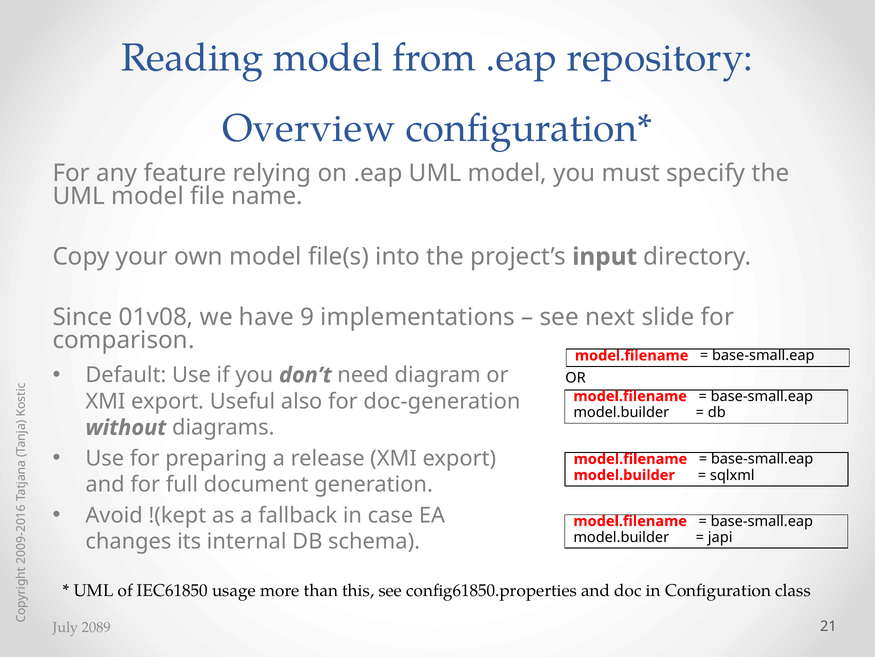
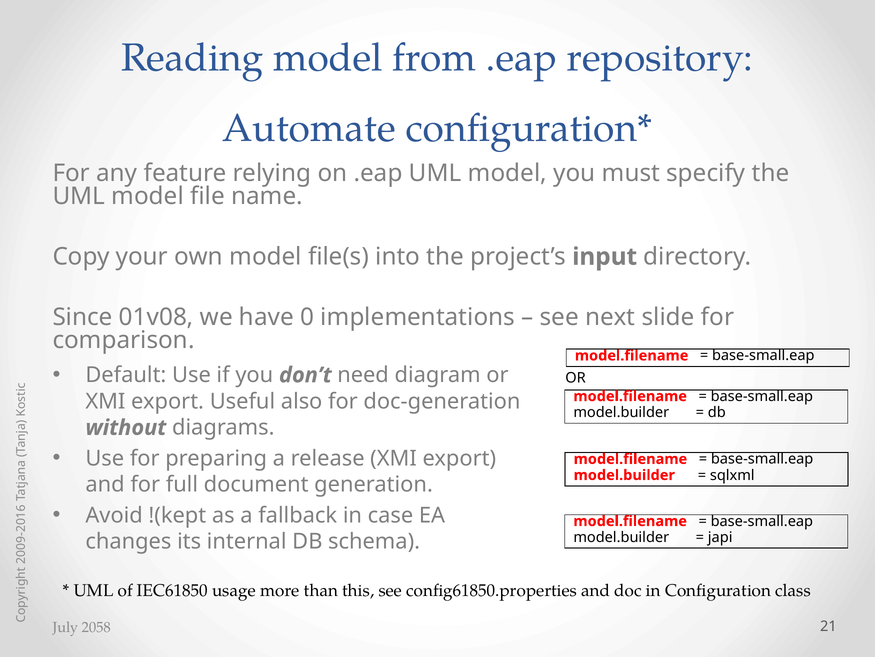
Overview: Overview -> Automate
have 9: 9 -> 0
2089: 2089 -> 2058
